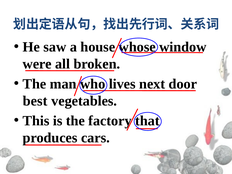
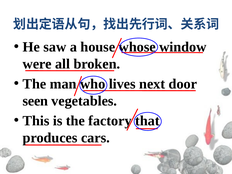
best: best -> seen
